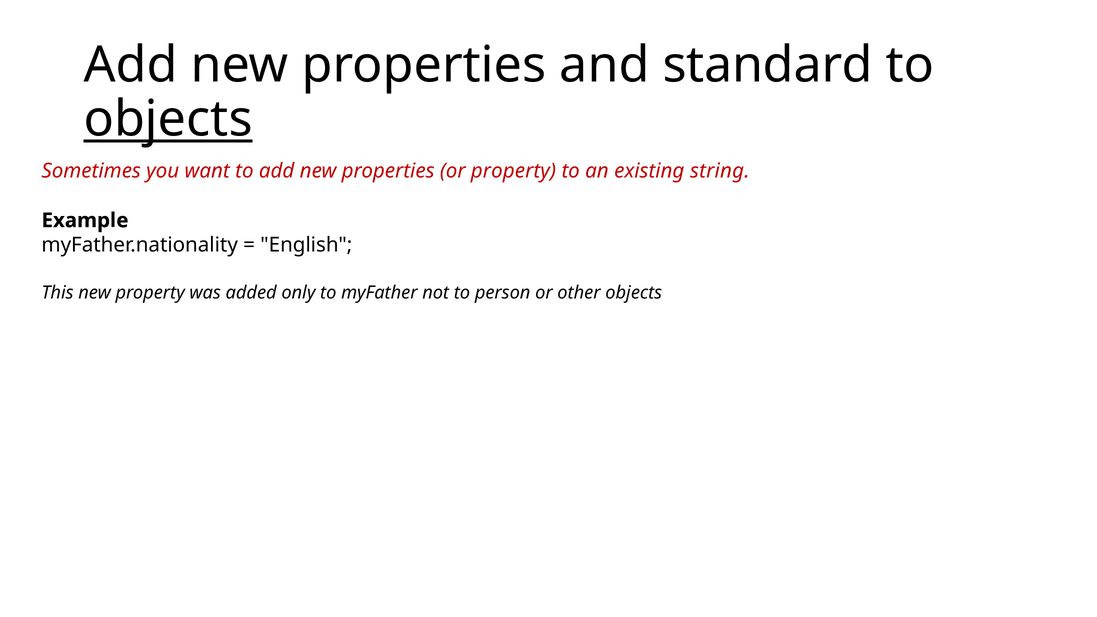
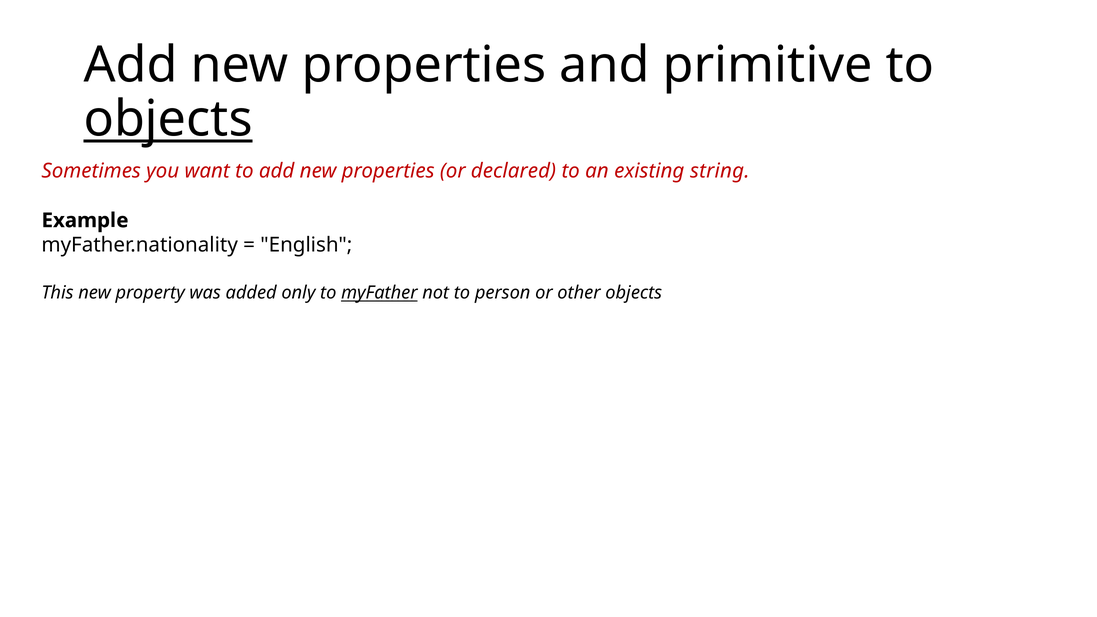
standard: standard -> primitive
or property: property -> declared
myFather underline: none -> present
